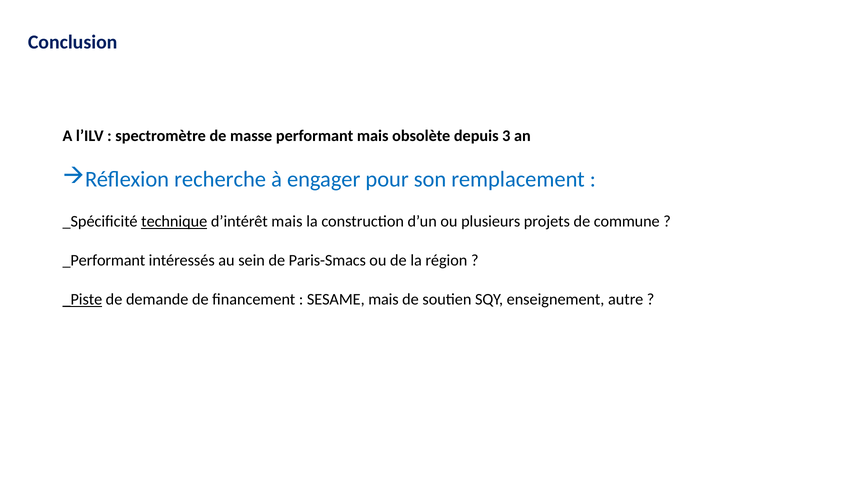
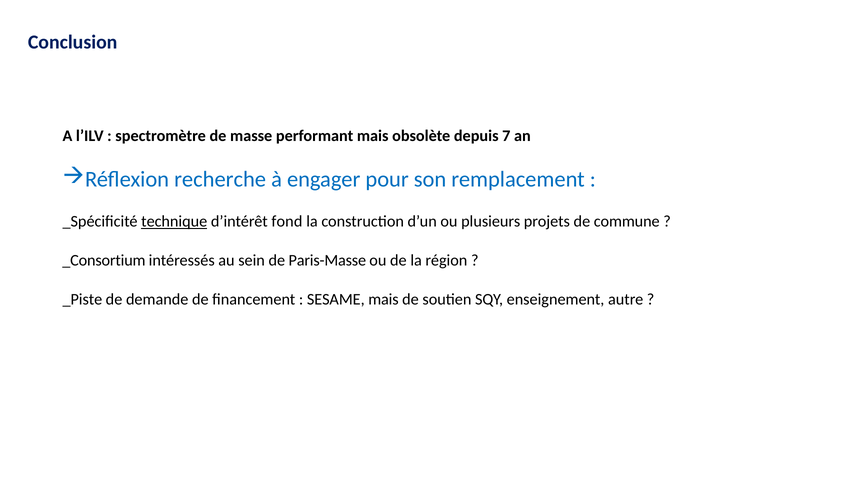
3: 3 -> 7
d’intérêt mais: mais -> fond
_Performant: _Performant -> _Consortium
Paris-Smacs: Paris-Smacs -> Paris-Masse
_Piste underline: present -> none
